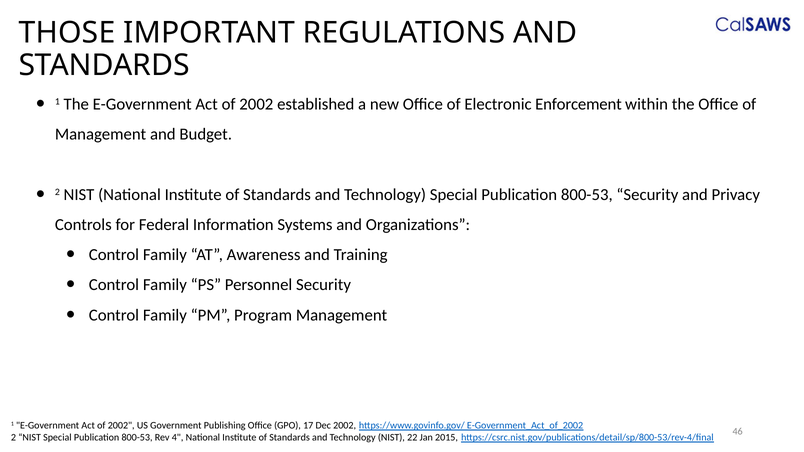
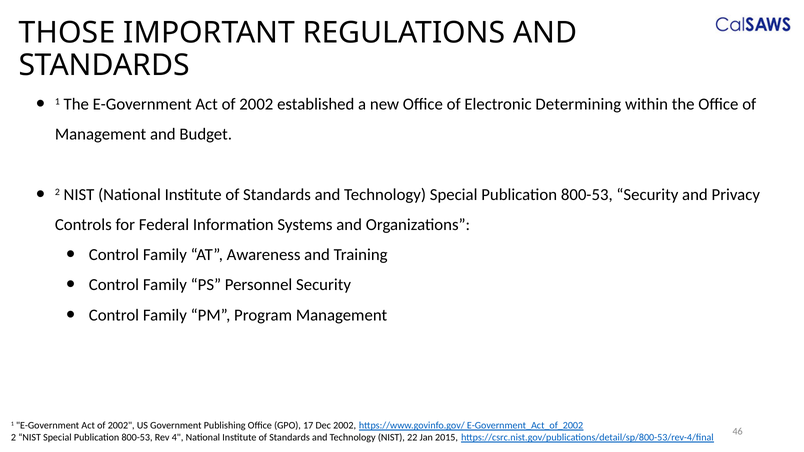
Enforcement: Enforcement -> Determining
